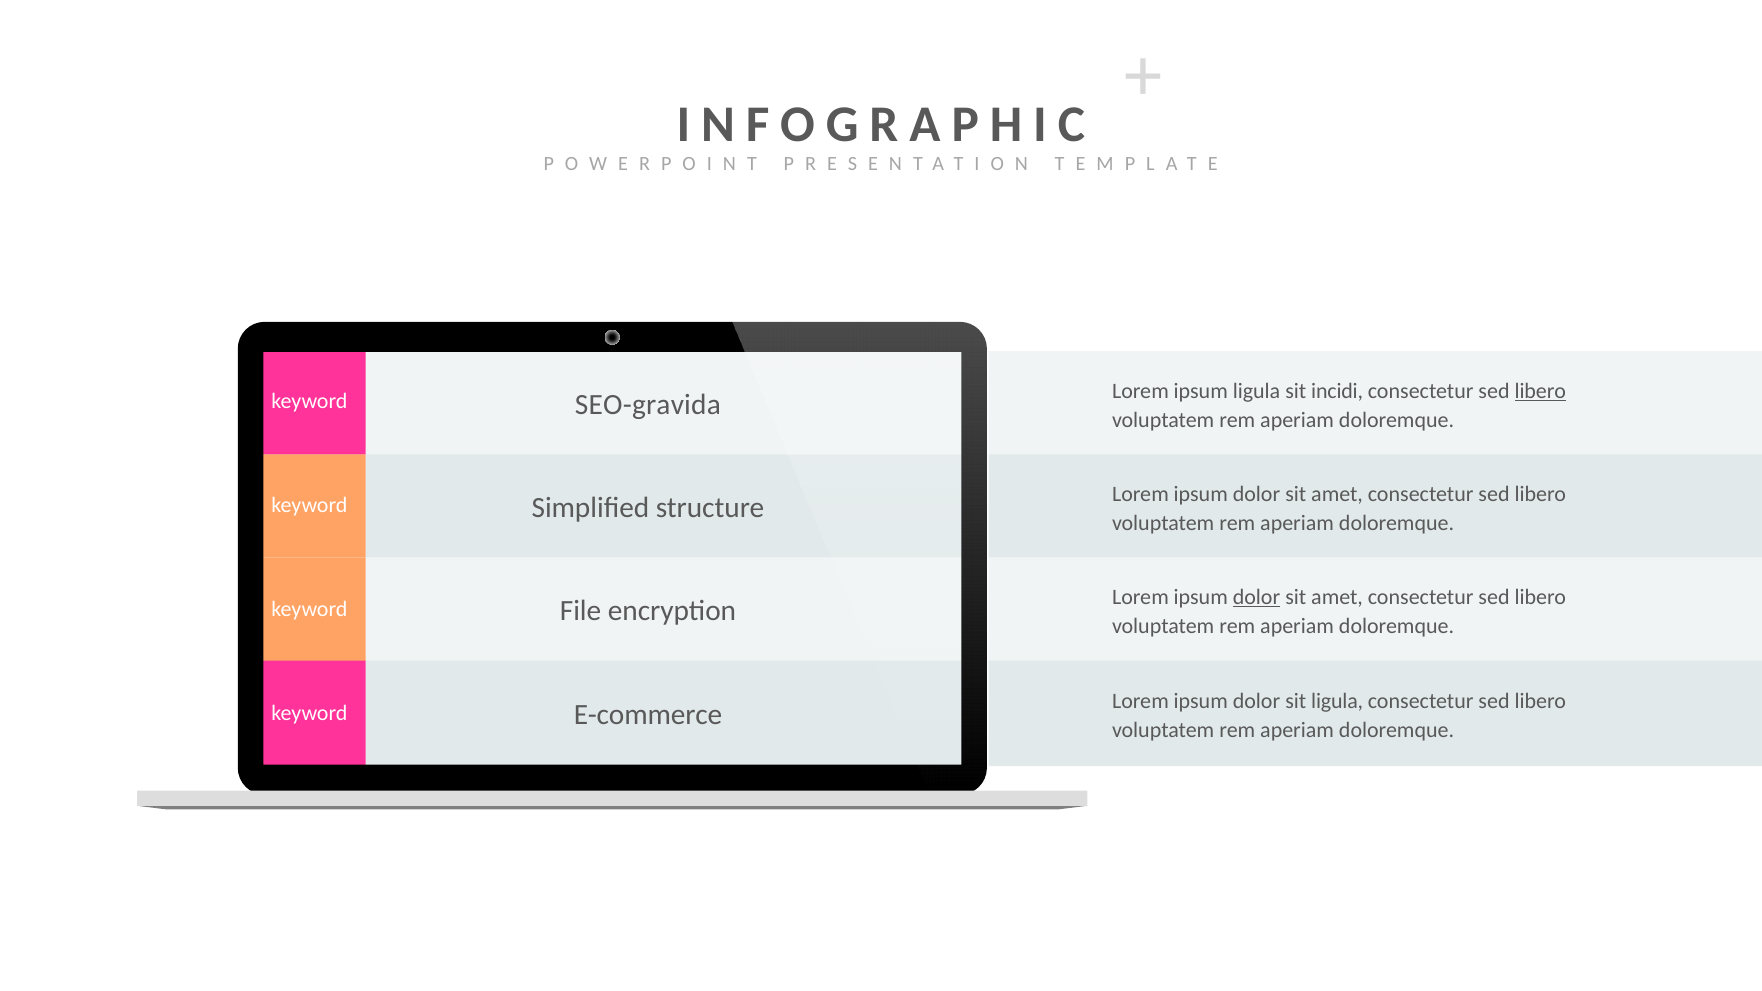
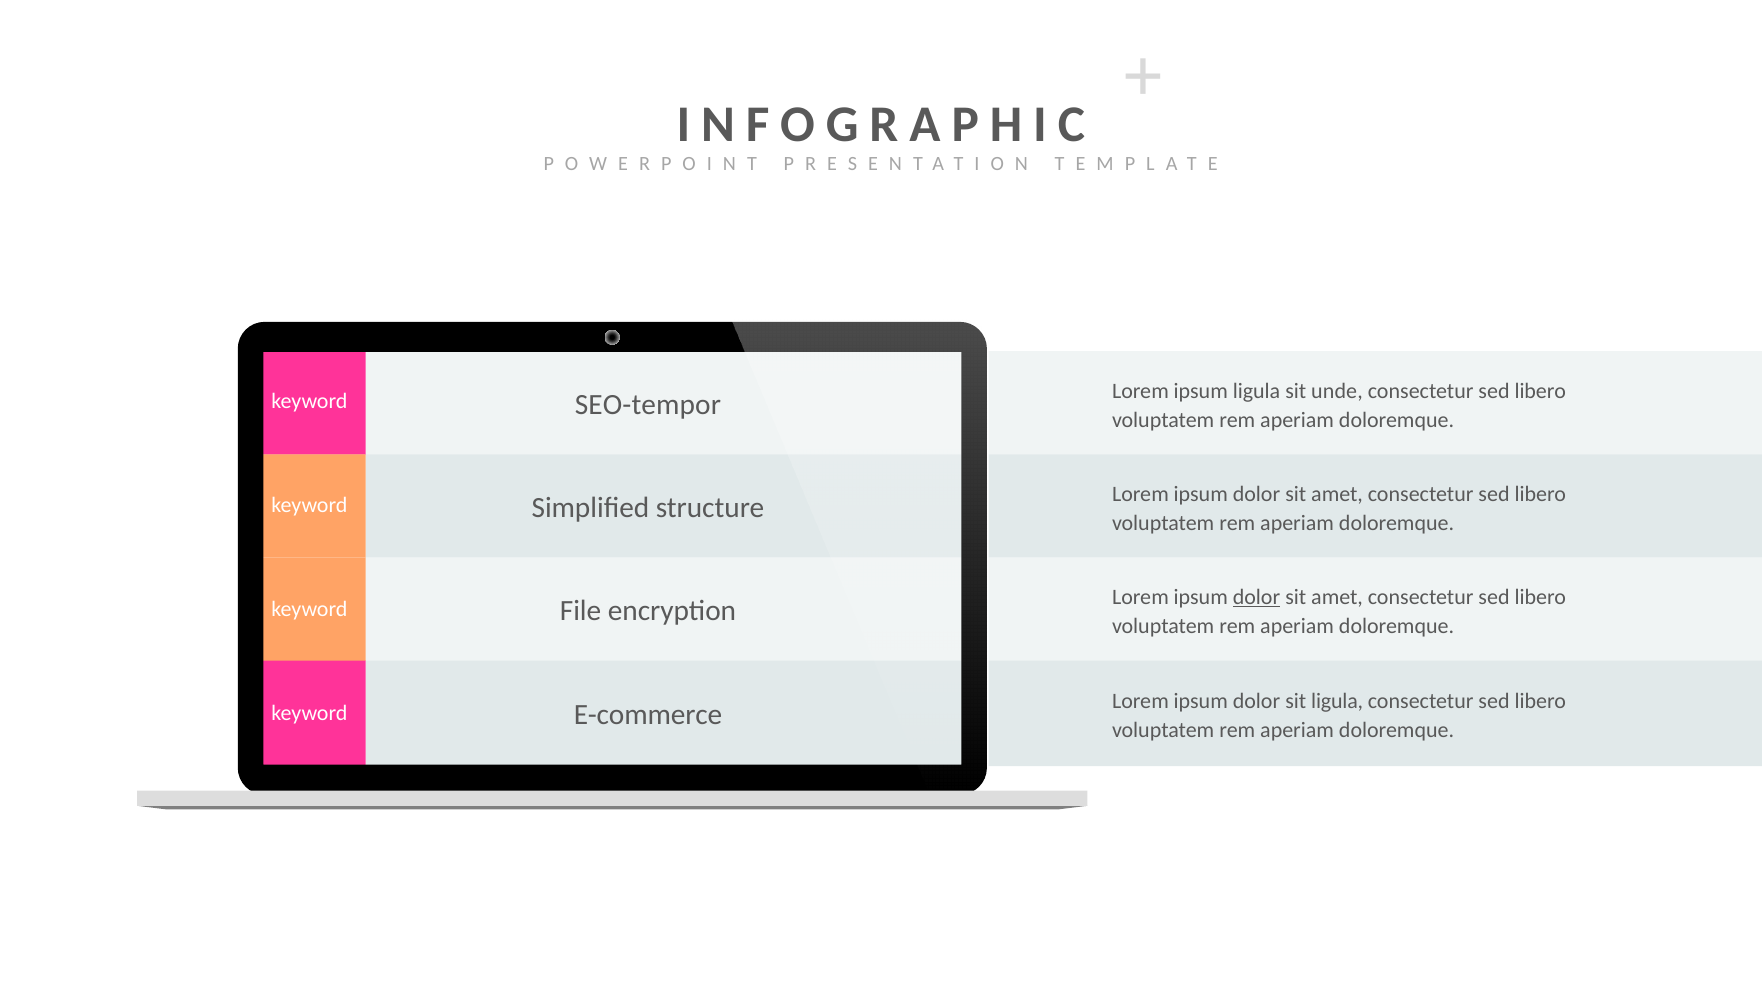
incidi: incidi -> unde
libero at (1540, 391) underline: present -> none
SEO-gravida: SEO-gravida -> SEO-tempor
